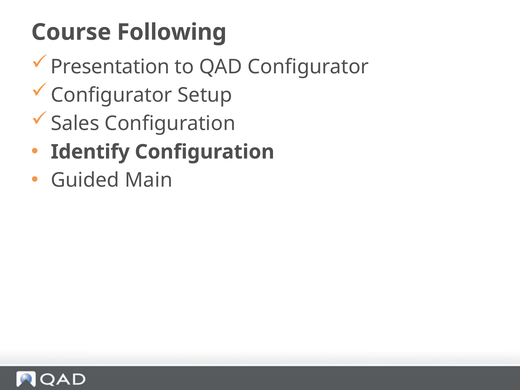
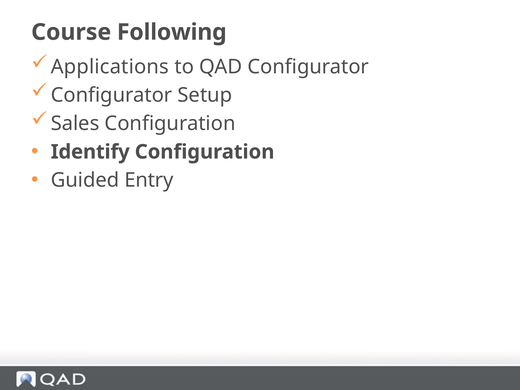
Presentation: Presentation -> Applications
Main: Main -> Entry
